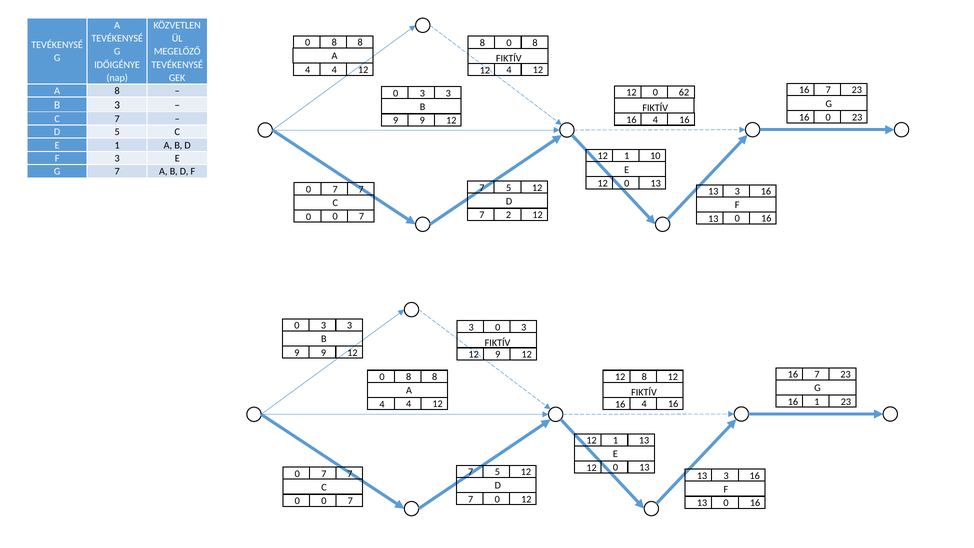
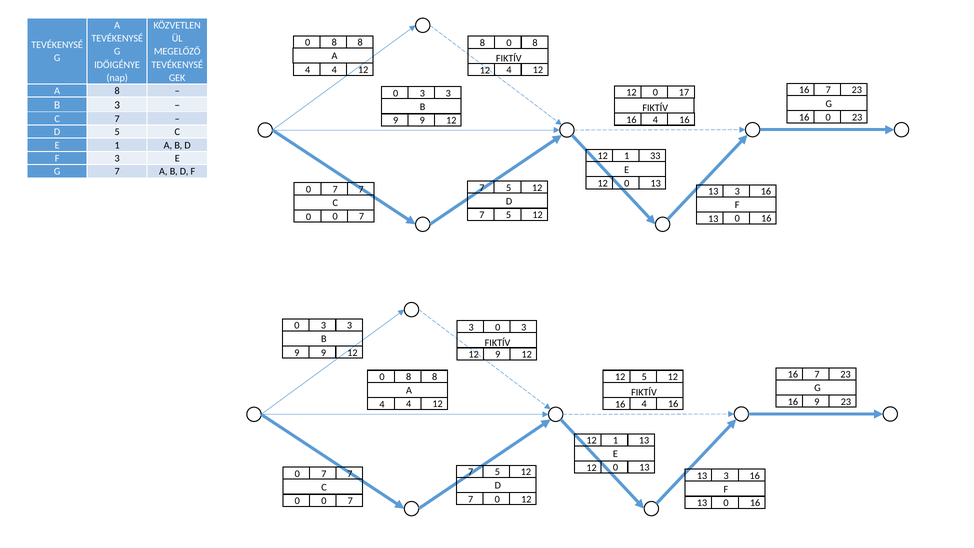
62: 62 -> 17
10: 10 -> 33
2 at (509, 215): 2 -> 5
12 8: 8 -> 5
16 1: 1 -> 9
